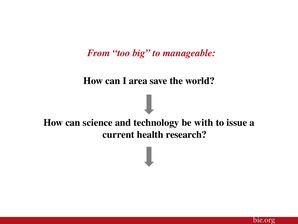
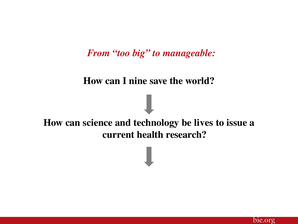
area: area -> nine
with: with -> lives
